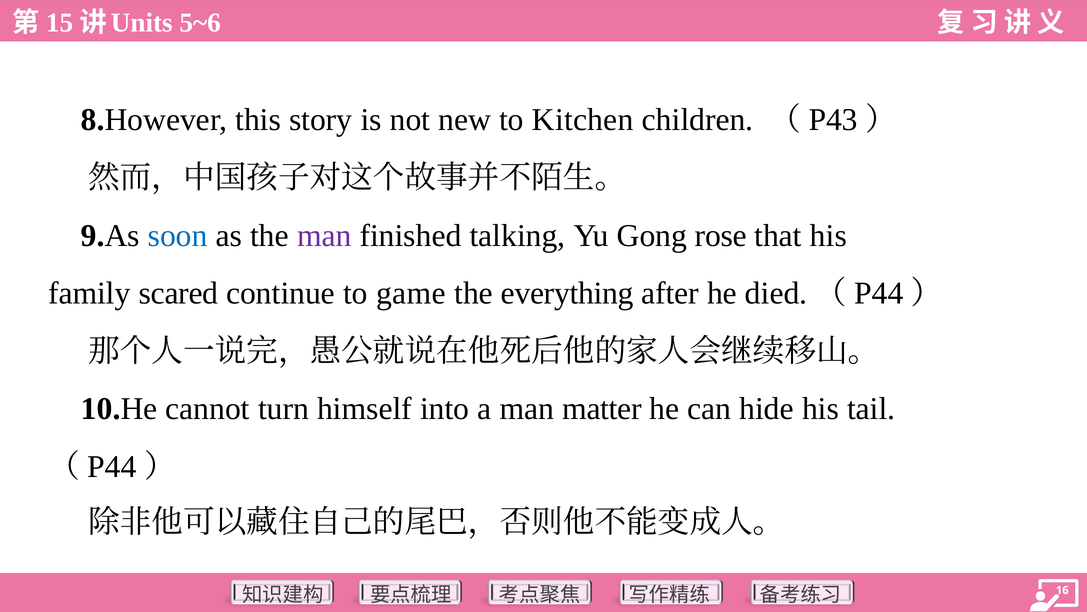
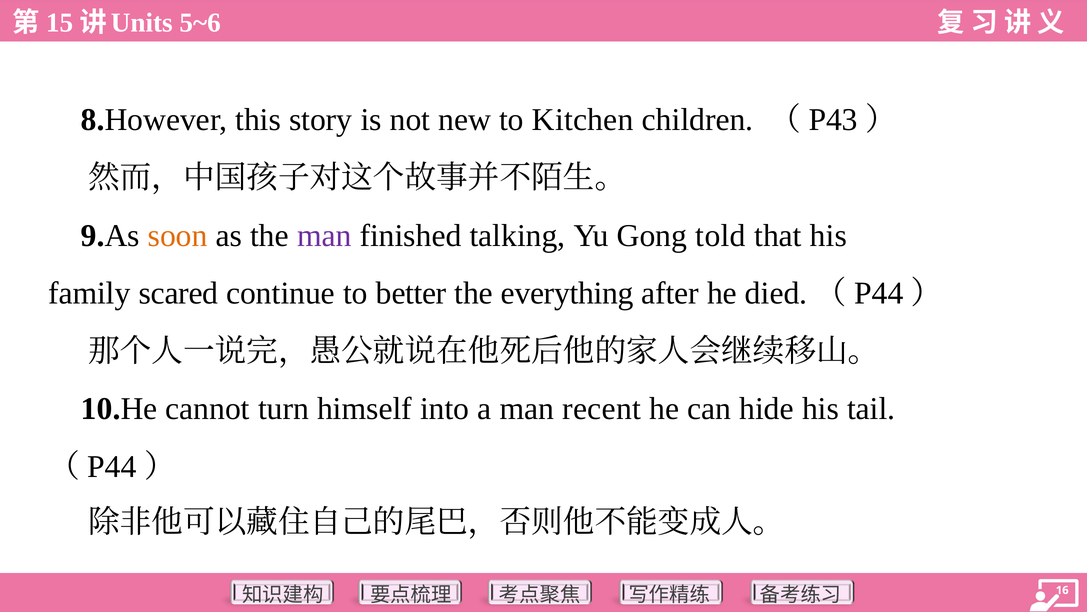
soon colour: blue -> orange
rose: rose -> told
game: game -> better
matter: matter -> recent
